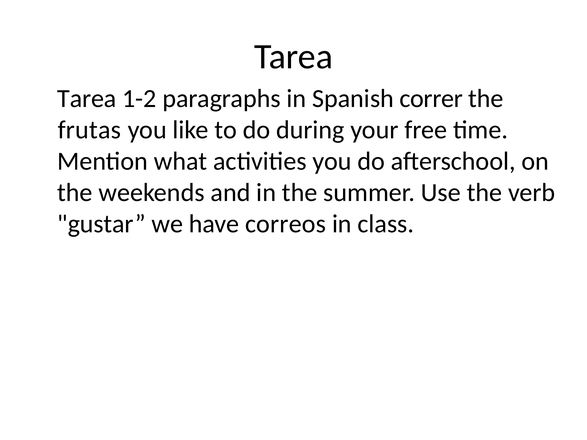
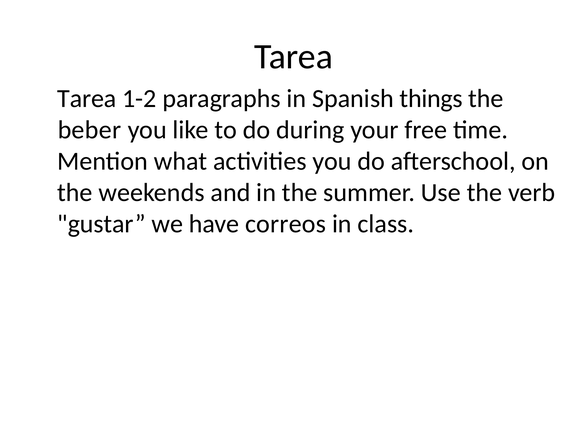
correr: correr -> things
frutas: frutas -> beber
